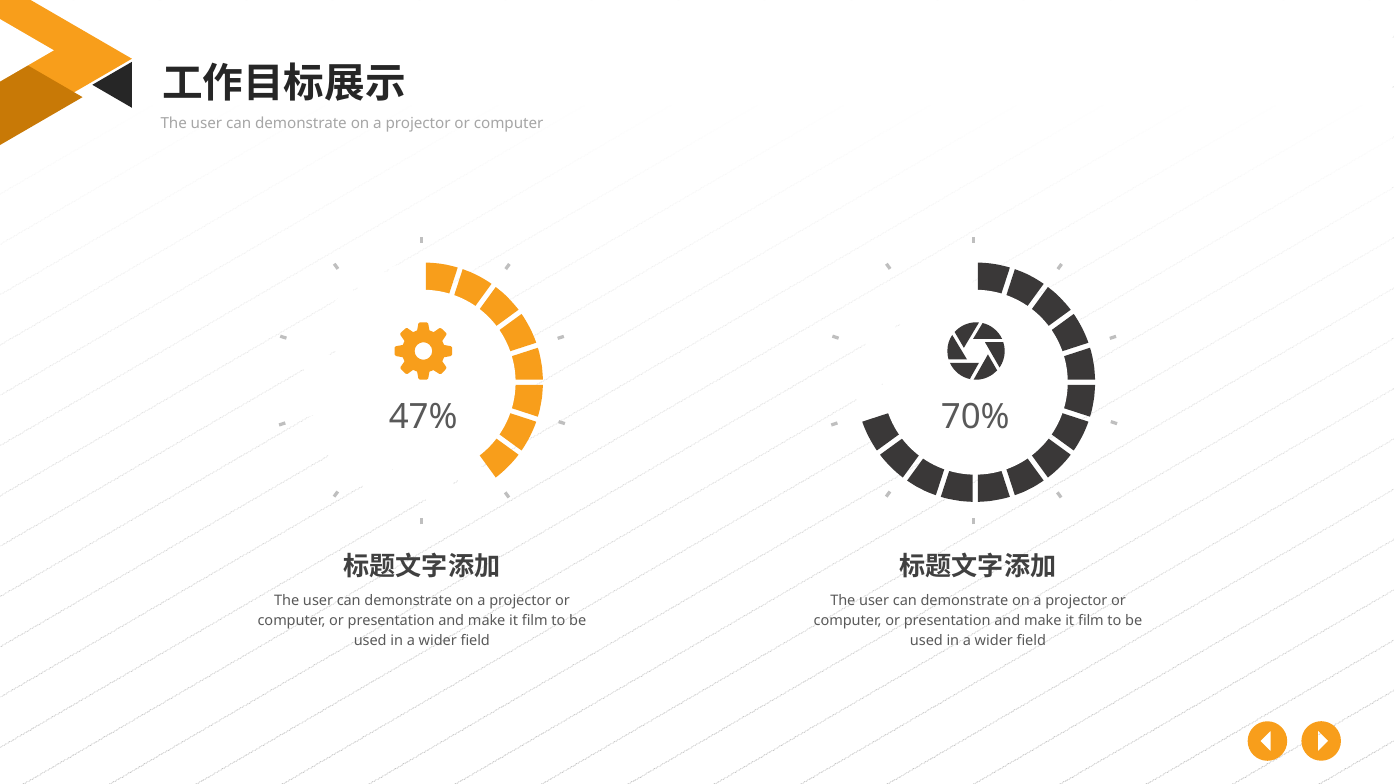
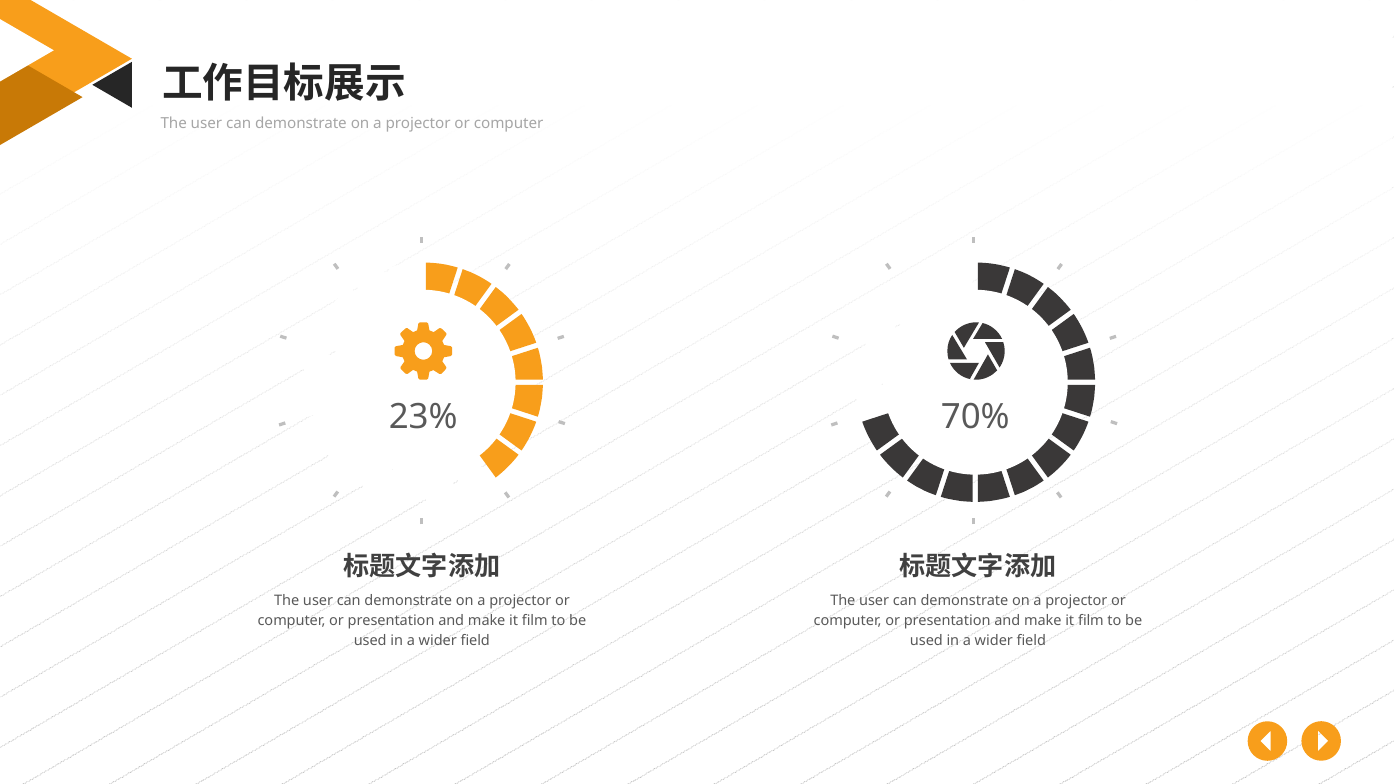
47%: 47% -> 23%
